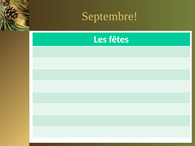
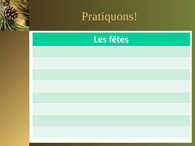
Septembre: Septembre -> Pratiquons
